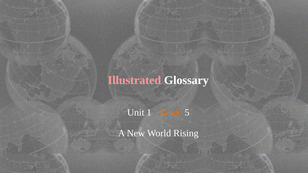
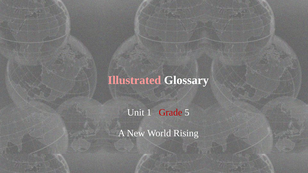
Grade colour: orange -> red
